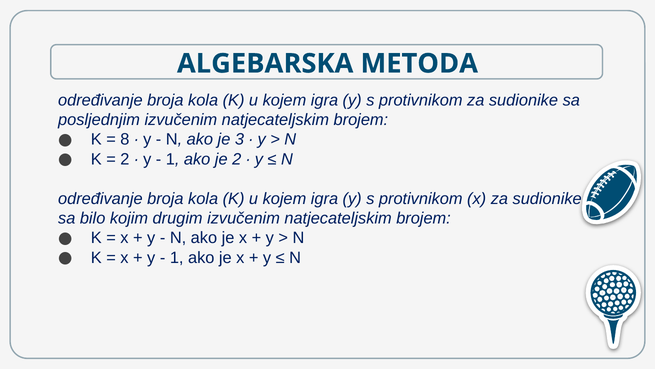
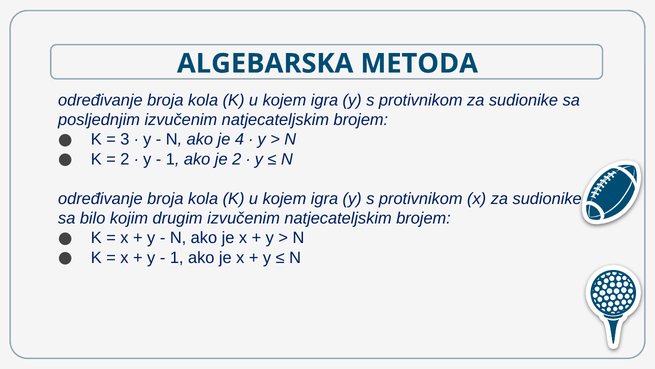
8: 8 -> 3
3: 3 -> 4
